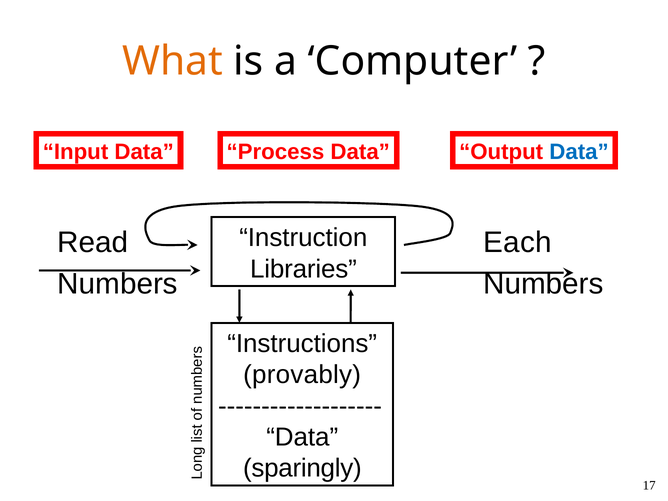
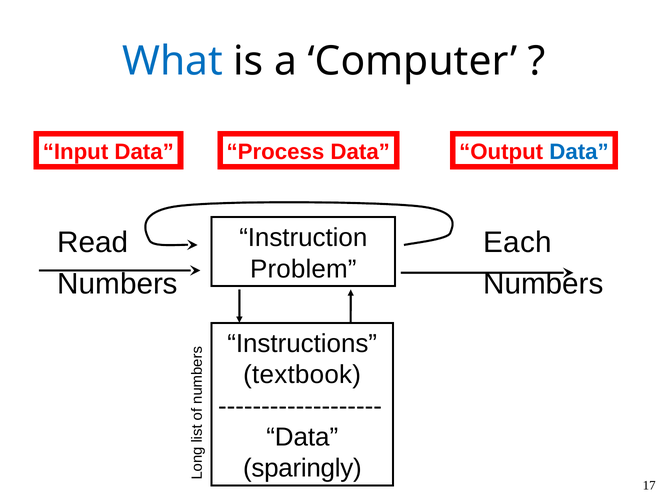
What colour: orange -> blue
Libraries: Libraries -> Problem
provably: provably -> textbook
